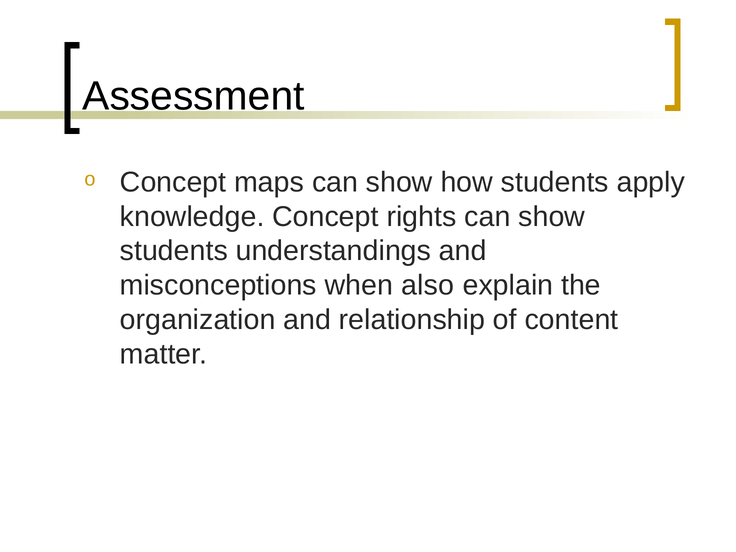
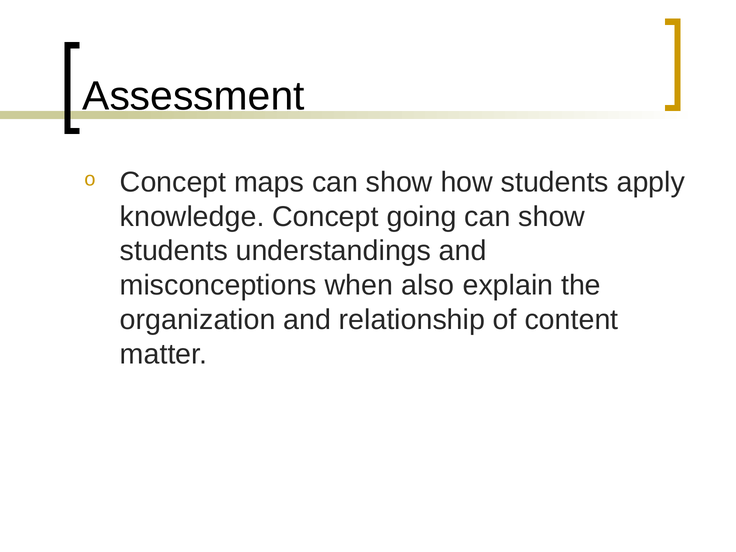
rights: rights -> going
